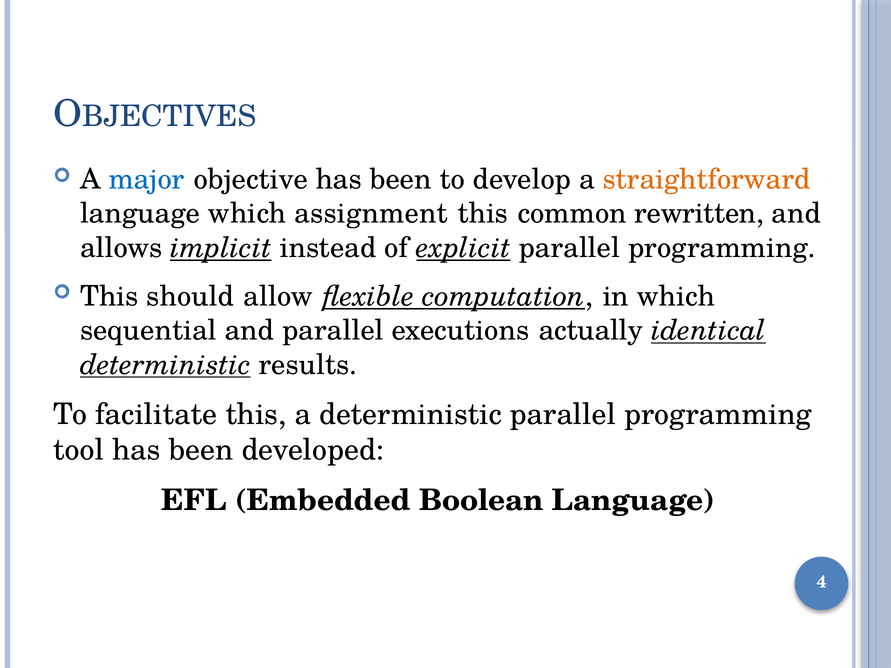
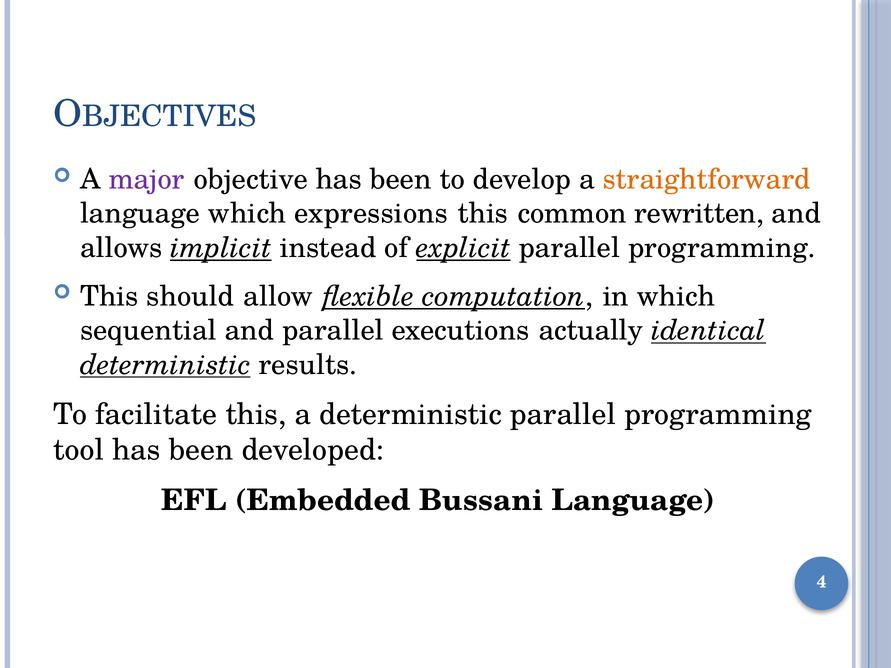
major colour: blue -> purple
assignment: assignment -> expressions
Boolean: Boolean -> Bussani
